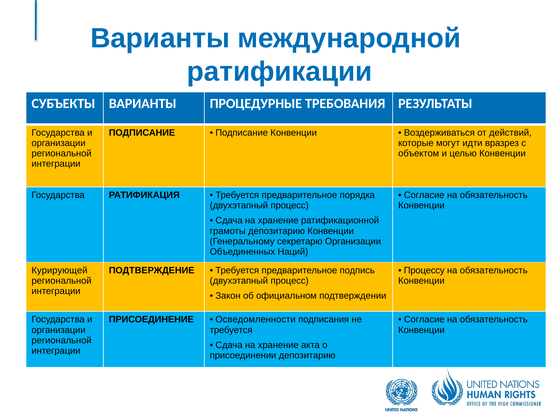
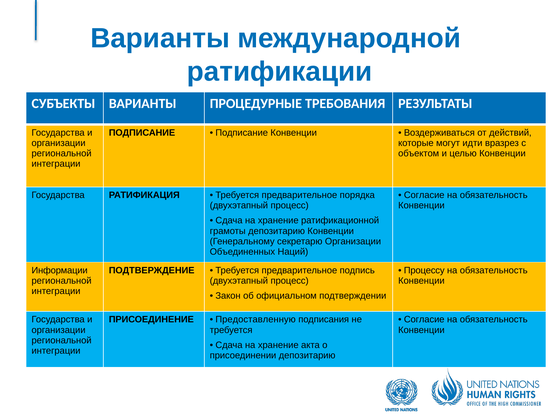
Курирующей: Курирующей -> Информации
Осведомленности: Осведомленности -> Предоставленную
